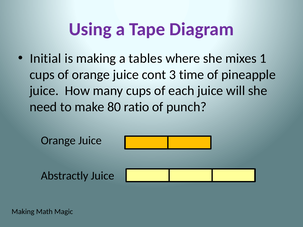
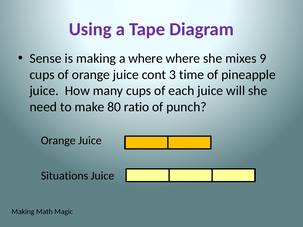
Initial: Initial -> Sense
a tables: tables -> where
1: 1 -> 9
Abstractly: Abstractly -> Situations
